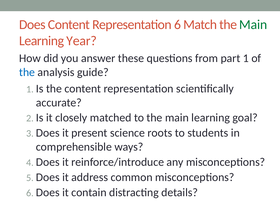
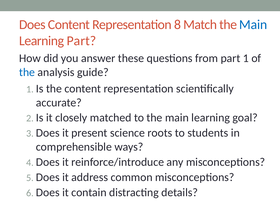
Representation 6: 6 -> 8
Main at (253, 25) colour: green -> blue
Learning Year: Year -> Part
